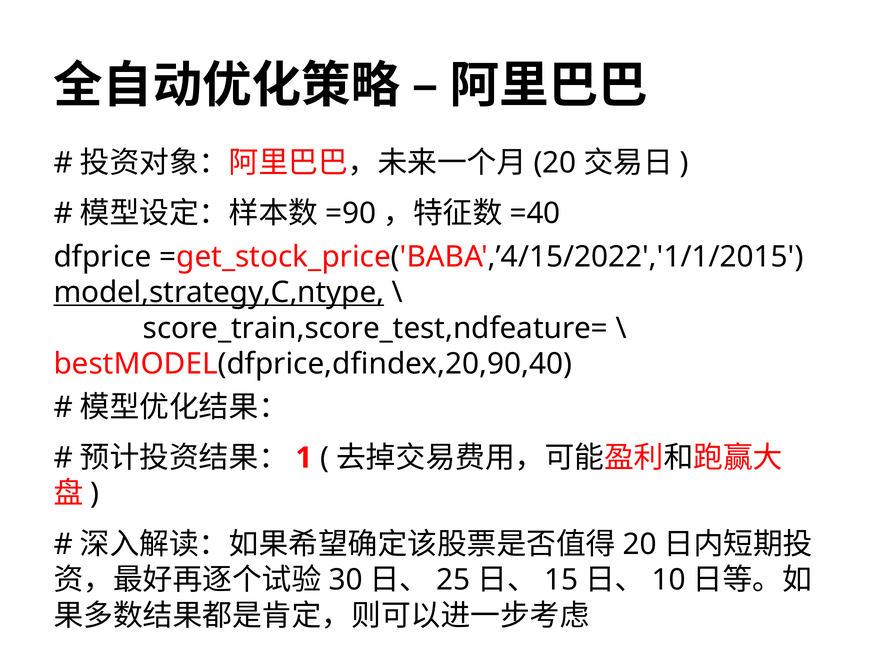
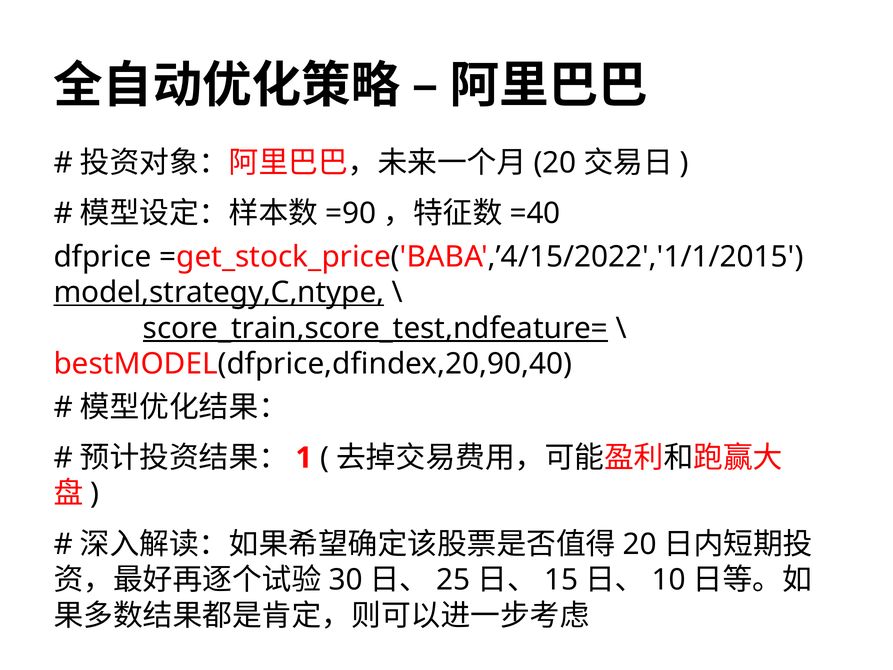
score_train,score_test,ndfeature= underline: none -> present
